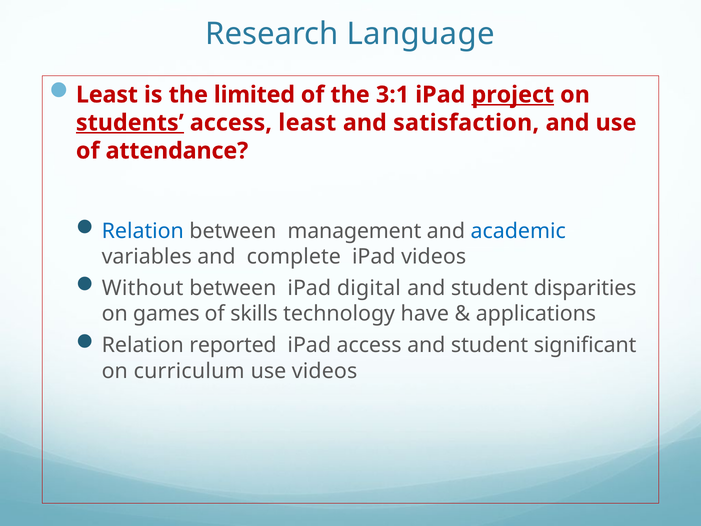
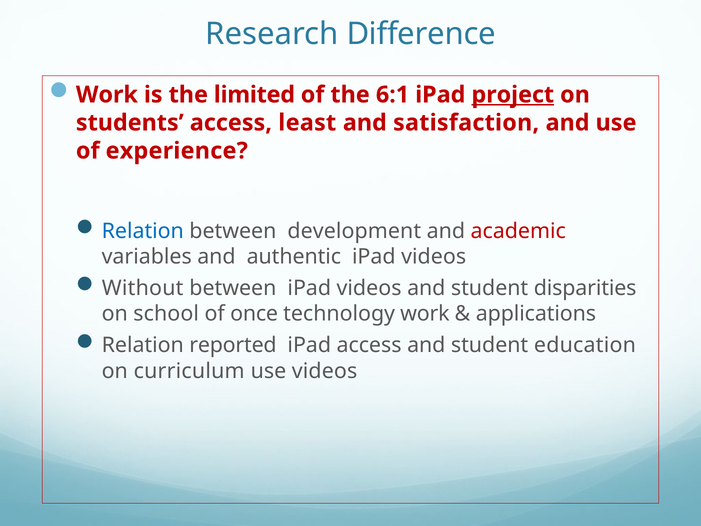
Language: Language -> Difference
Least at (107, 95): Least -> Work
3:1: 3:1 -> 6:1
students underline: present -> none
attendance: attendance -> experience
management: management -> development
academic colour: blue -> red
complete: complete -> authentic
between iPad digital: digital -> videos
games: games -> school
skills: skills -> once
technology have: have -> work
significant: significant -> education
